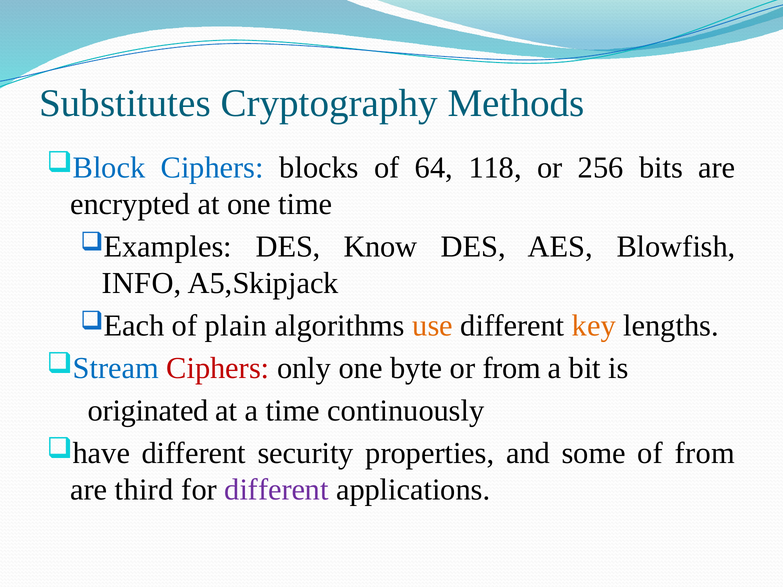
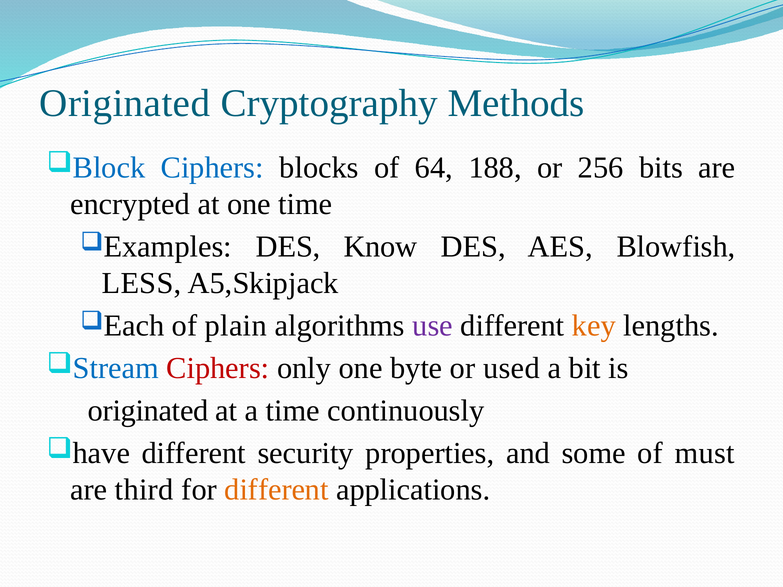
Substitutes at (125, 103): Substitutes -> Originated
118: 118 -> 188
INFO: INFO -> LESS
use colour: orange -> purple
or from: from -> used
of from: from -> must
different at (277, 490) colour: purple -> orange
